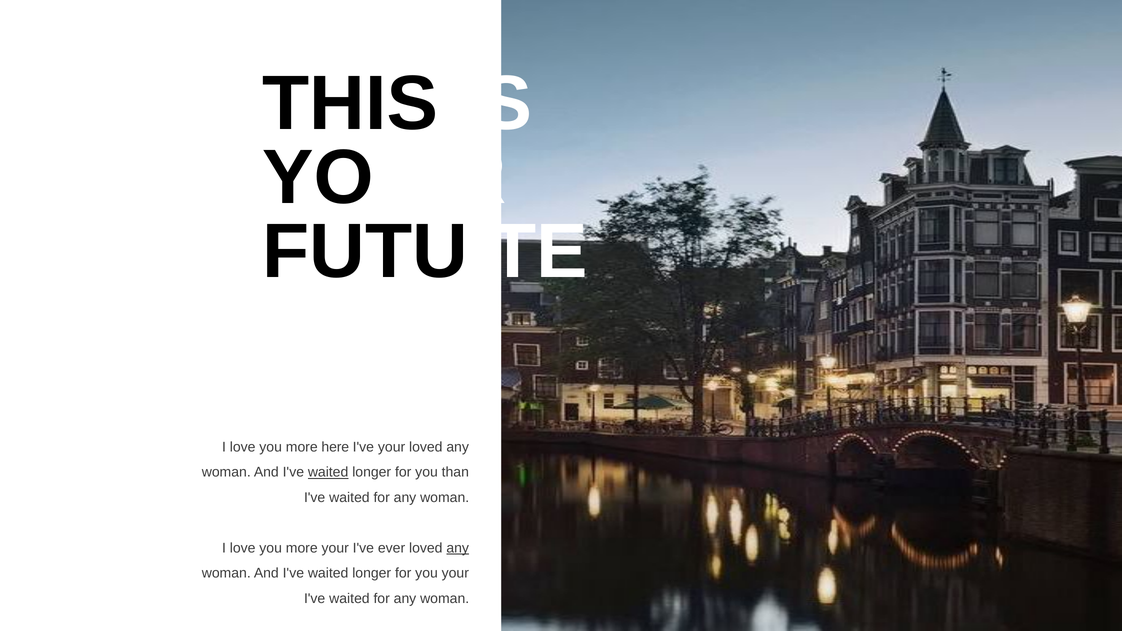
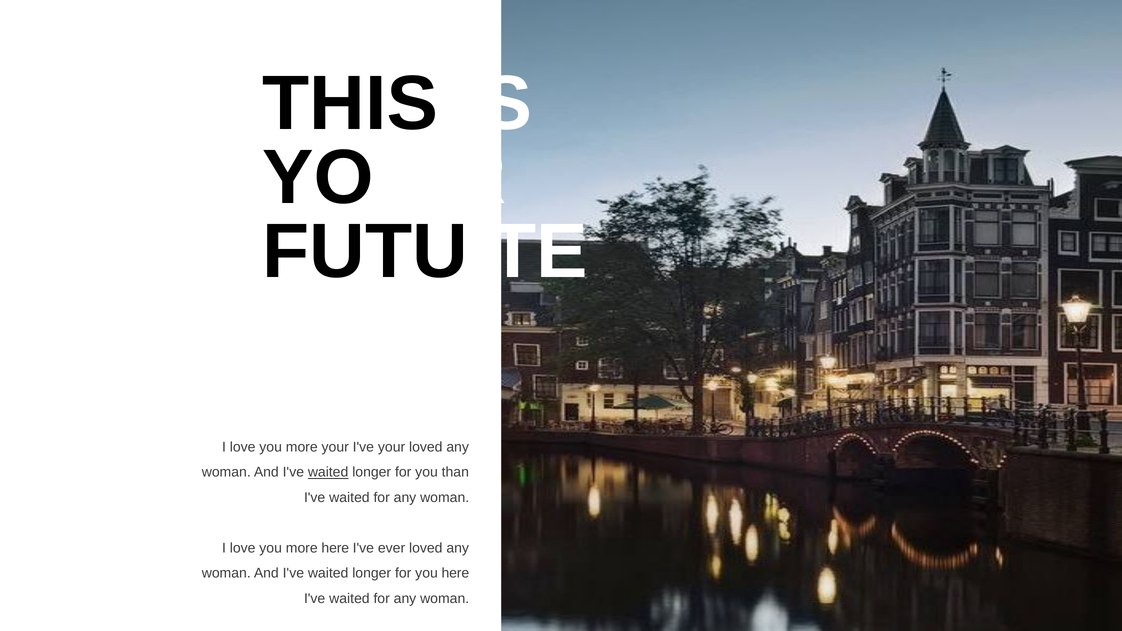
more here: here -> your
more your: your -> here
any at (458, 548) underline: present -> none
you your: your -> here
